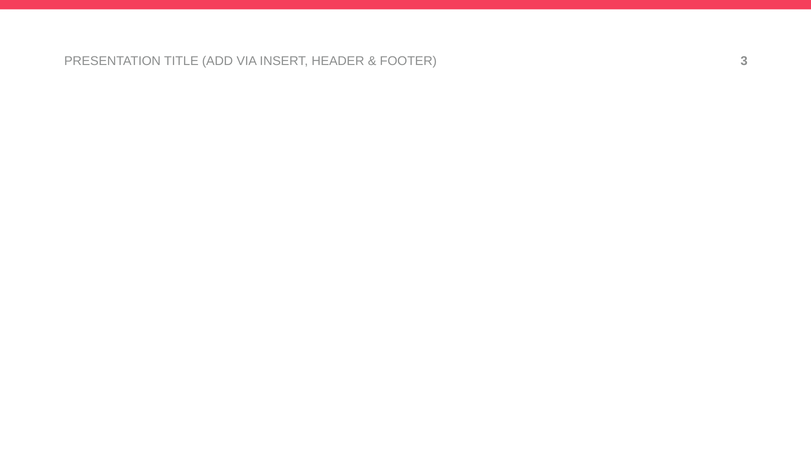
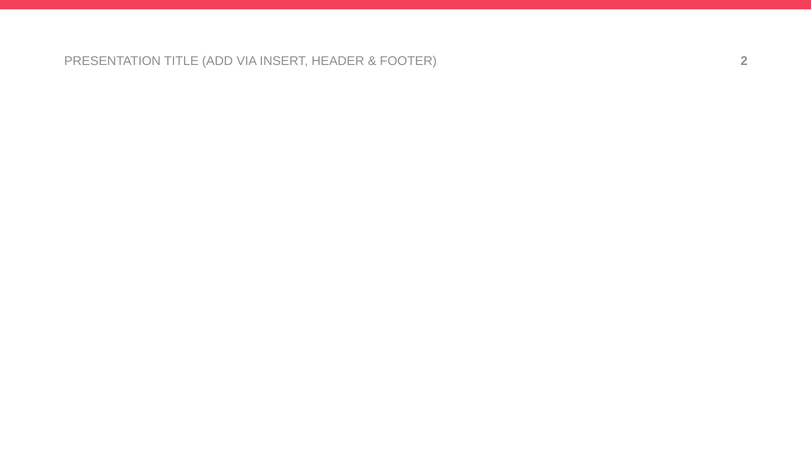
3: 3 -> 2
